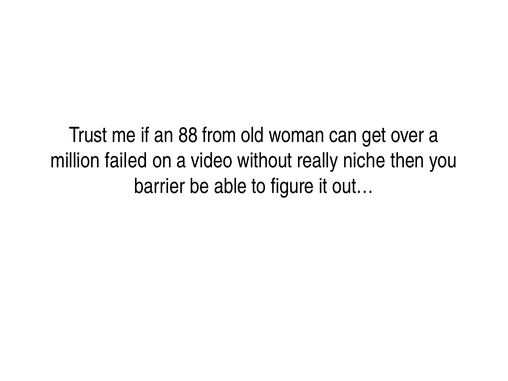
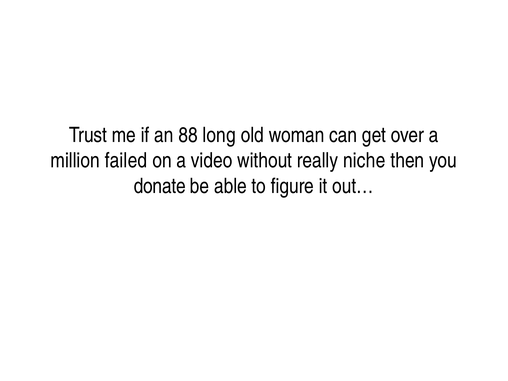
from: from -> long
barrier: barrier -> donate
